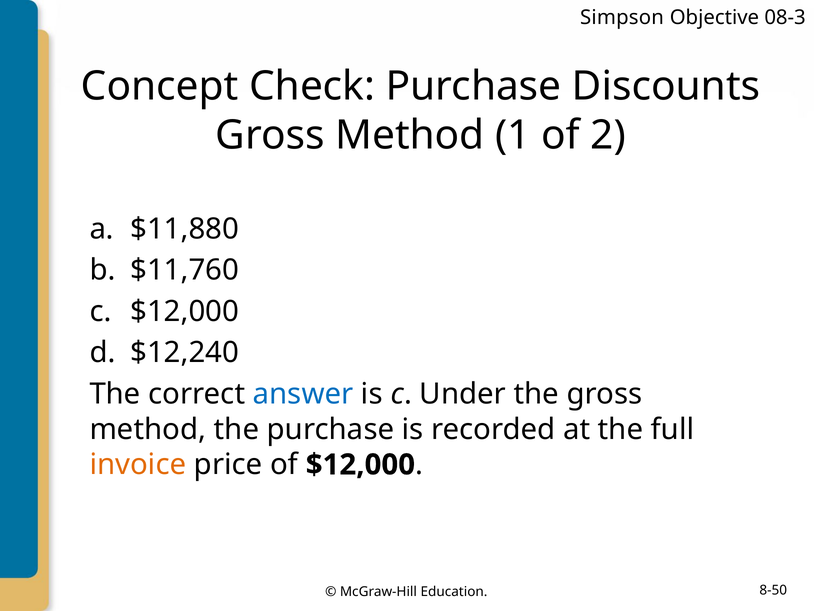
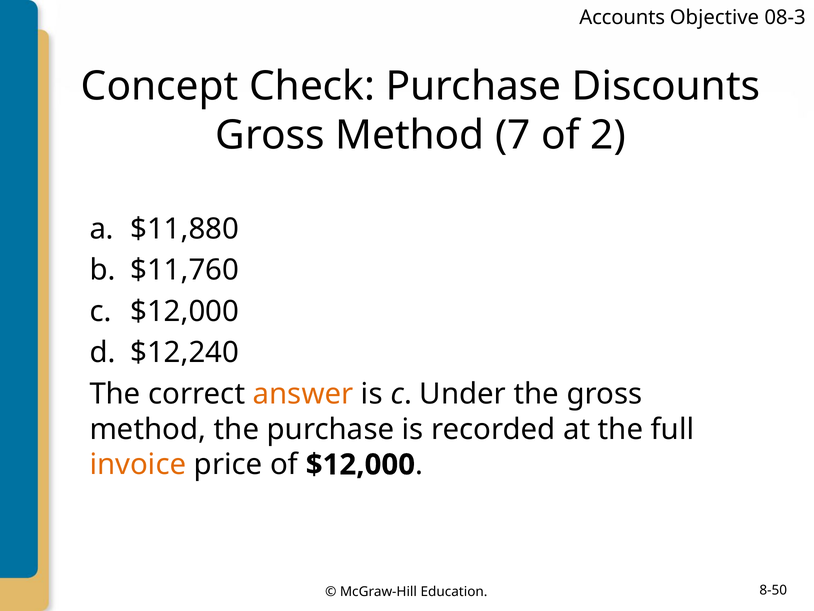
Simpson: Simpson -> Accounts
1: 1 -> 7
answer colour: blue -> orange
